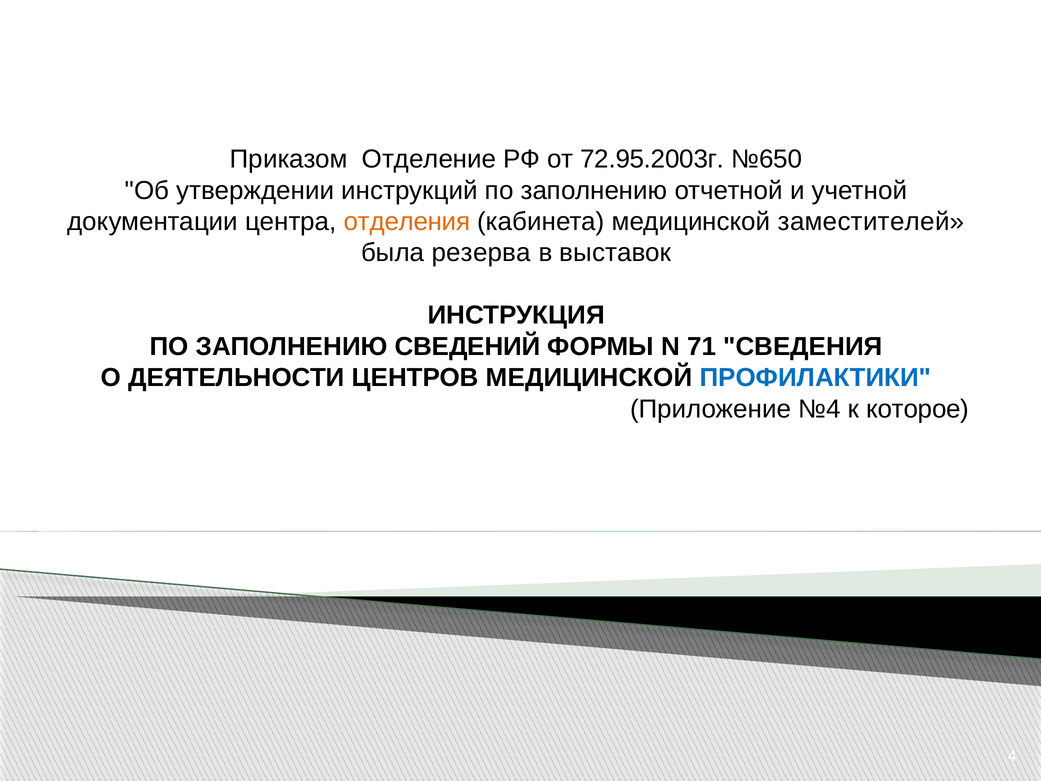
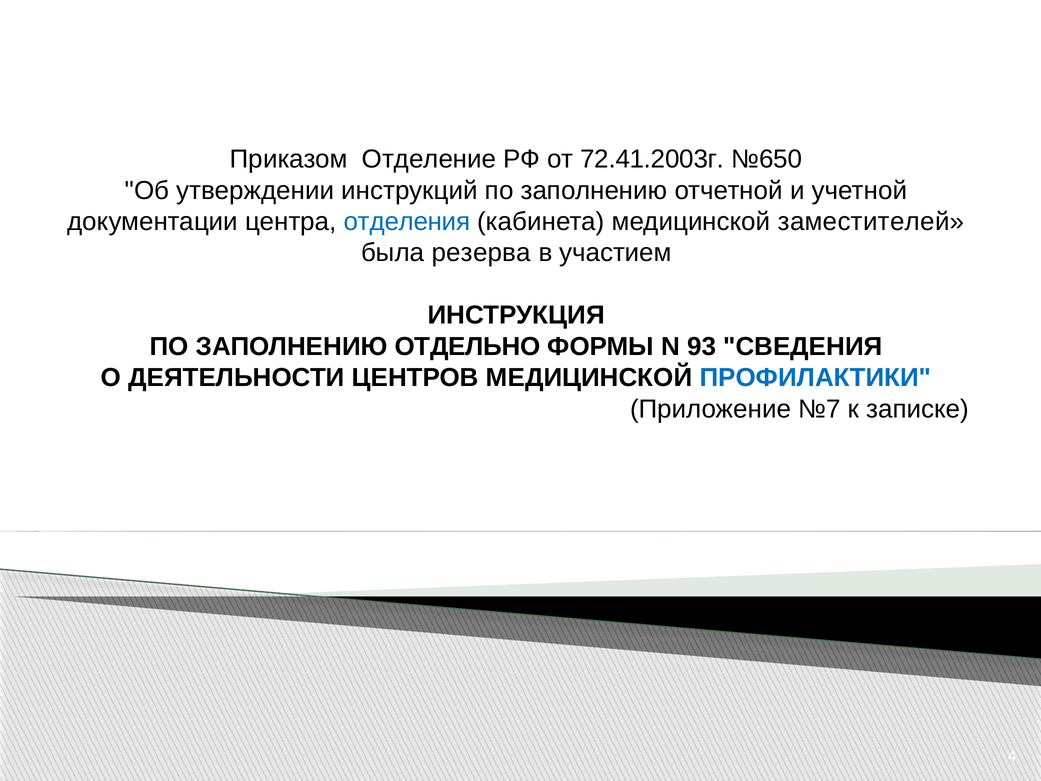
72.95.2003г: 72.95.2003г -> 72.41.2003г
отделения colour: orange -> blue
выставок: выставок -> участием
СВЕДЕНИЙ: СВЕДЕНИЙ -> ОТДЕЛЬНО
71: 71 -> 93
№4: №4 -> №7
которое: которое -> записке
